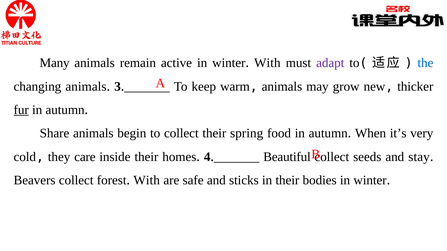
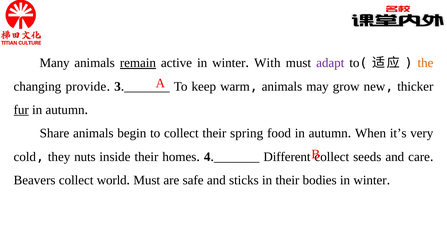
remain underline: none -> present
the colour: blue -> orange
changing animals: animals -> provide
care: care -> nuts
Beautiful: Beautiful -> Different
stay: stay -> care
forest: forest -> world
With at (147, 180): With -> Must
